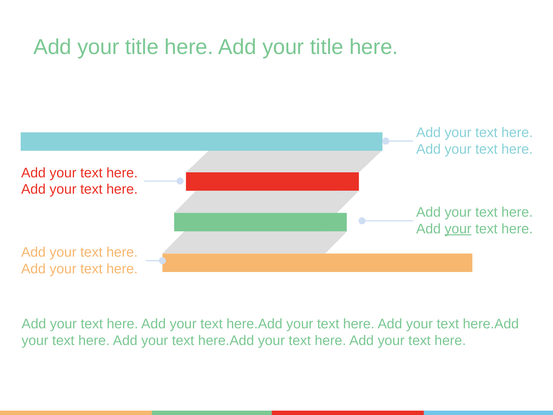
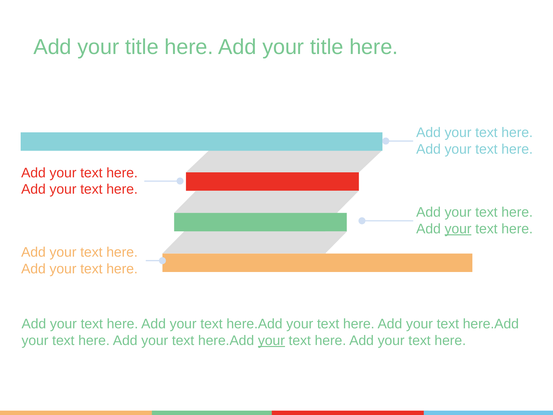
your at (271, 340) underline: none -> present
